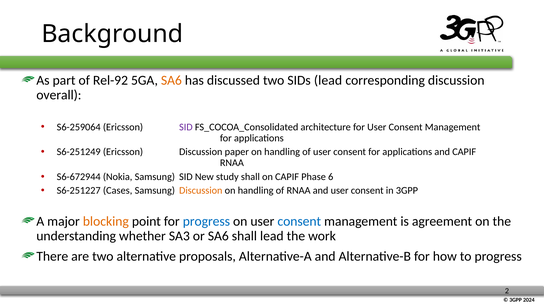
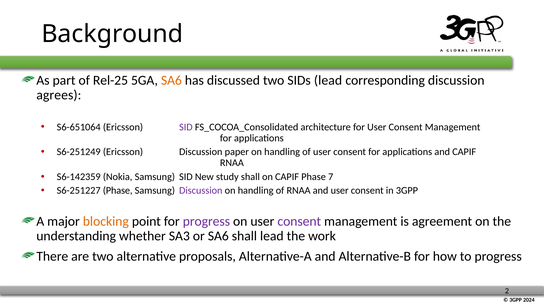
Rel-92: Rel-92 -> Rel-25
overall: overall -> agrees
S6-259064: S6-259064 -> S6-651064
S6-672944: S6-672944 -> S6-142359
6: 6 -> 7
S6-251227 Cases: Cases -> Phase
Discussion at (201, 191) colour: orange -> purple
progress at (206, 221) colour: blue -> purple
consent at (299, 221) colour: blue -> purple
